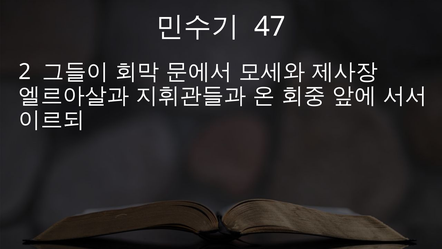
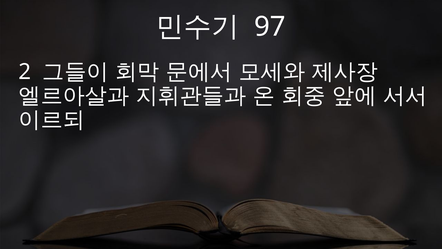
47: 47 -> 97
